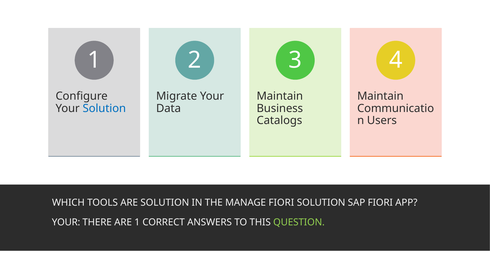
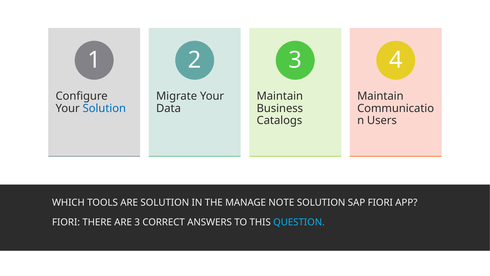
MANAGE FIORI: FIORI -> NOTE
YOUR at (66, 222): YOUR -> FIORI
ARE 1: 1 -> 3
QUESTION colour: light green -> light blue
